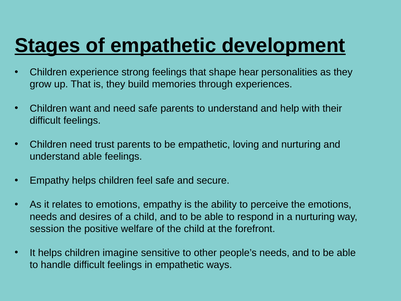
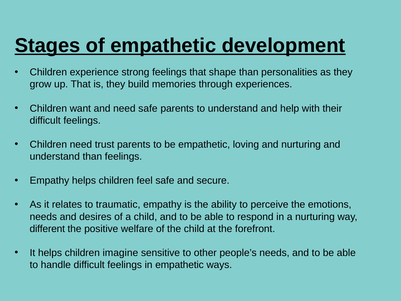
shape hear: hear -> than
understand able: able -> than
to emotions: emotions -> traumatic
session: session -> different
